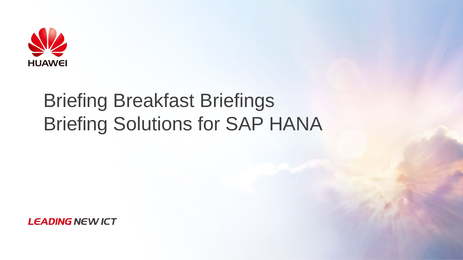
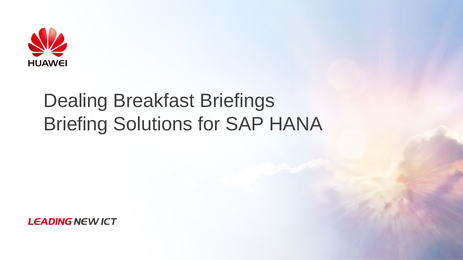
Briefing at (76, 101): Briefing -> Dealing
